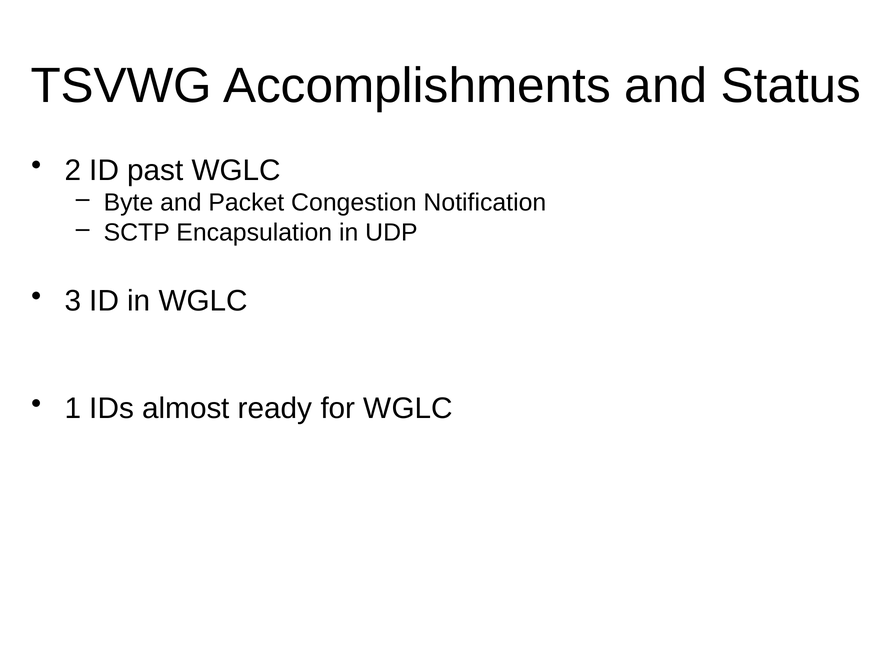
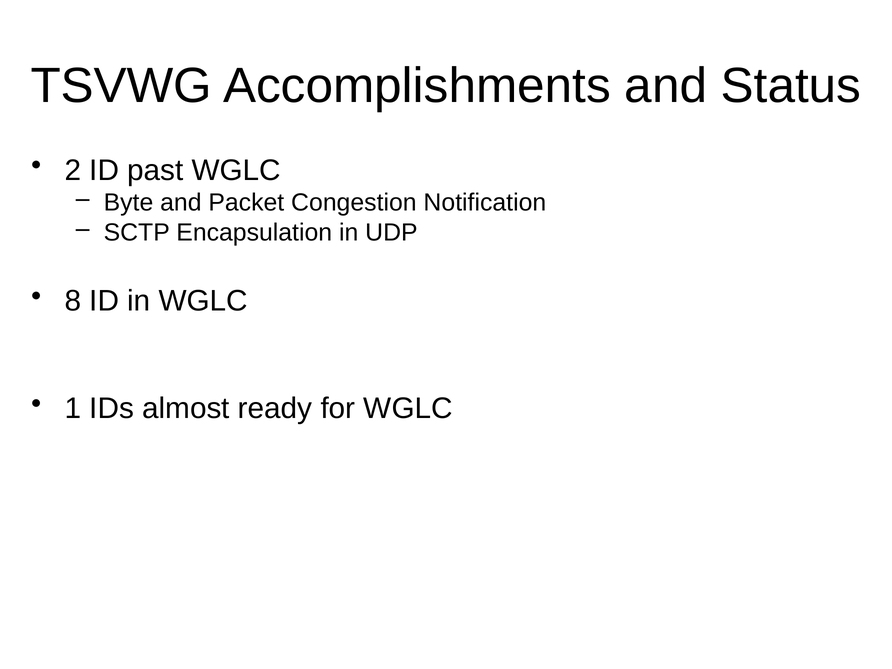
3: 3 -> 8
